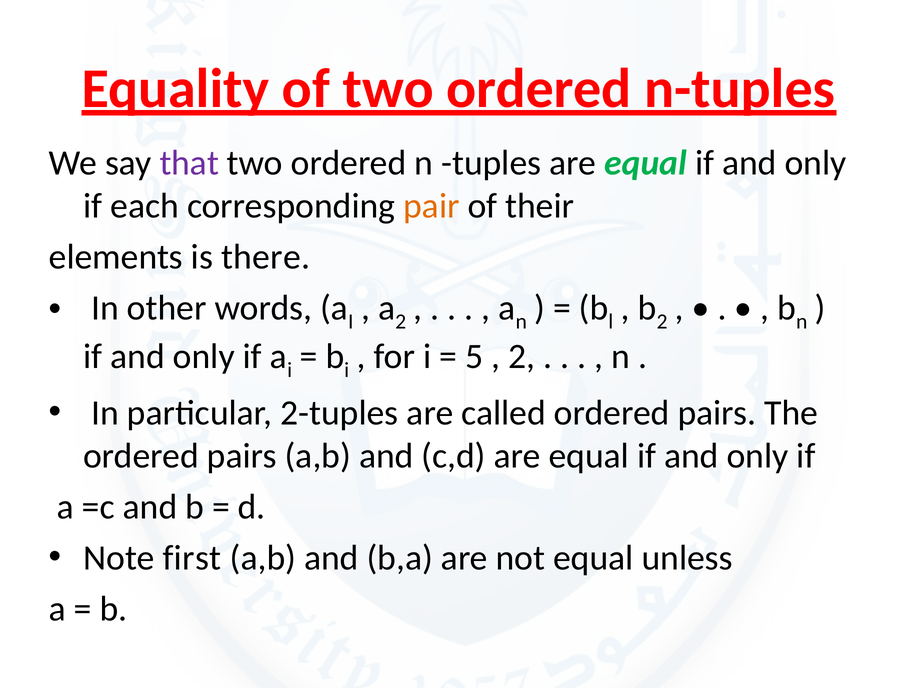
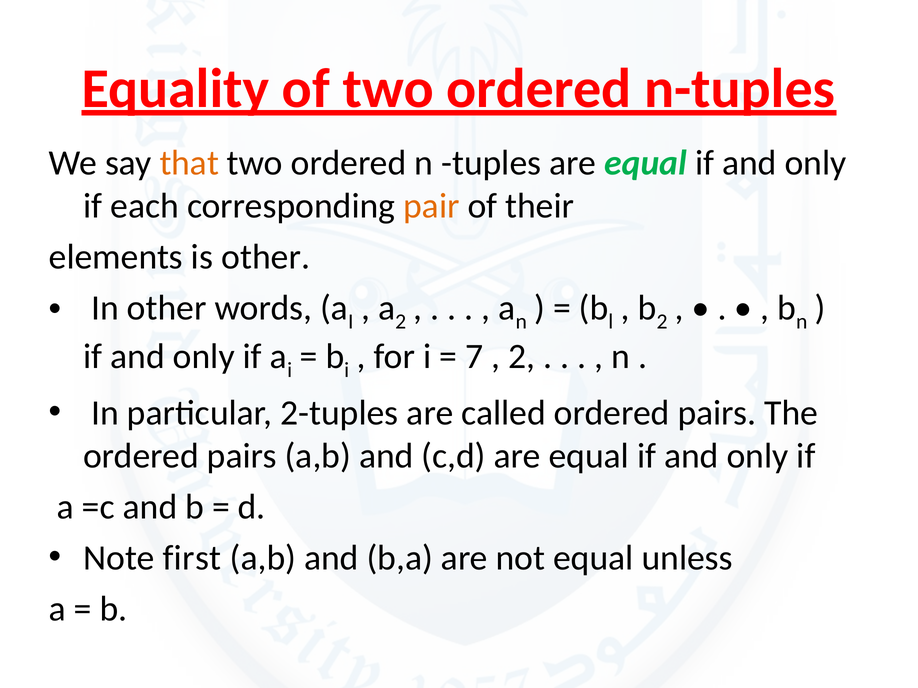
that colour: purple -> orange
is there: there -> other
5: 5 -> 7
